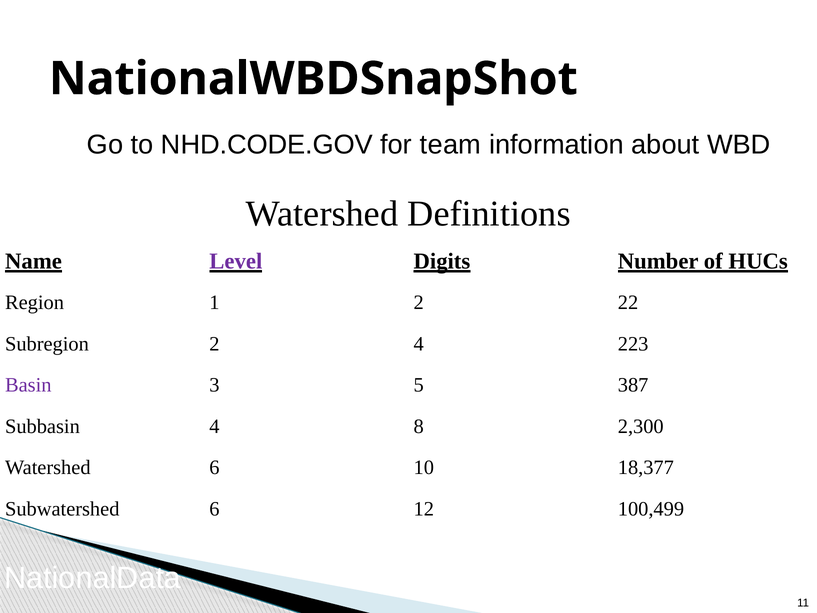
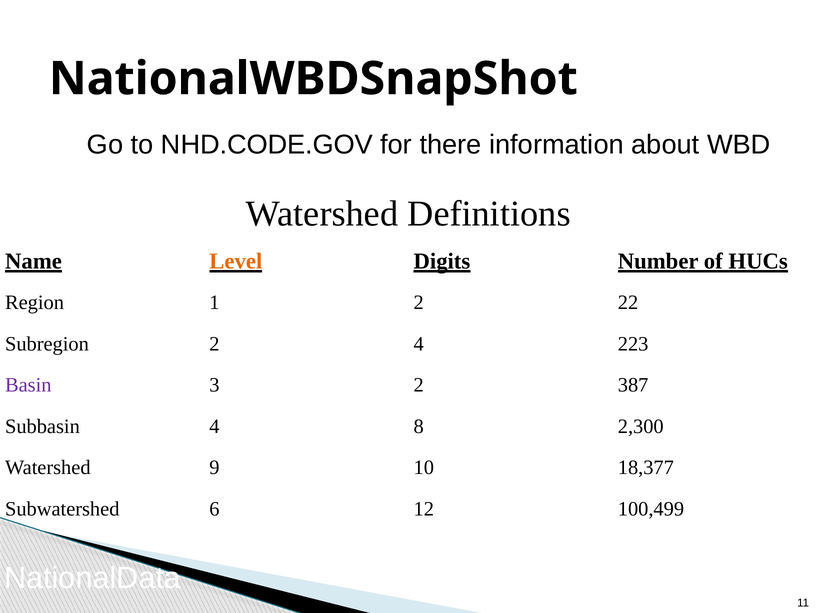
team: team -> there
Level colour: purple -> orange
3 5: 5 -> 2
Watershed 6: 6 -> 9
